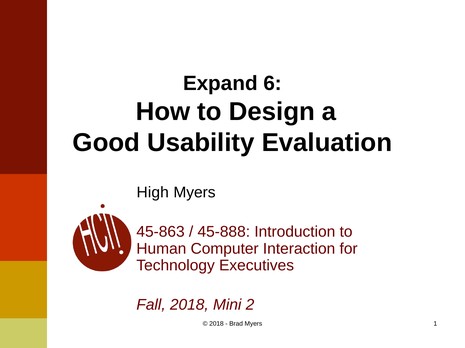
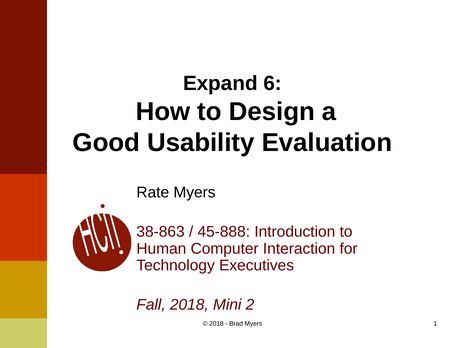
High: High -> Rate
45-863: 45-863 -> 38-863
